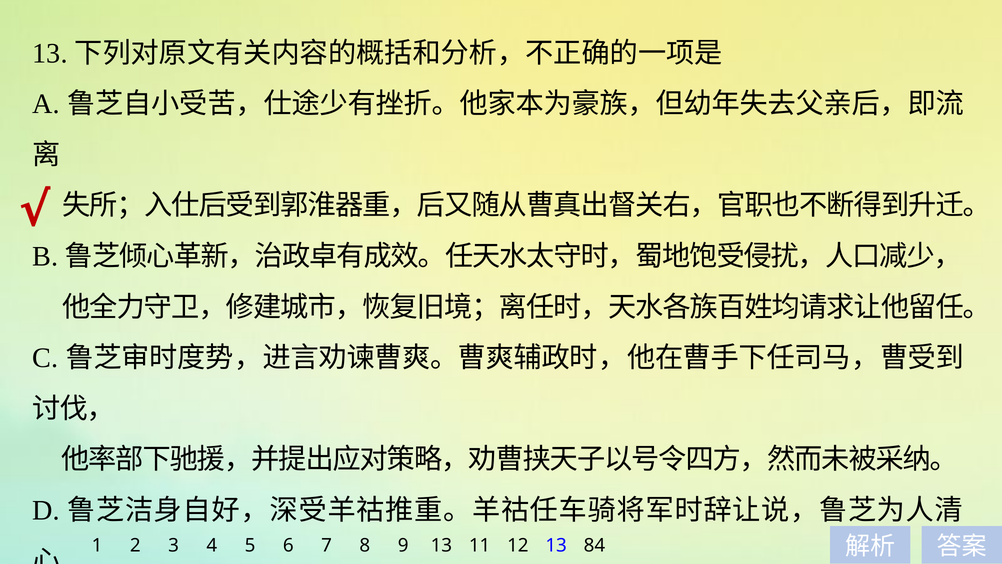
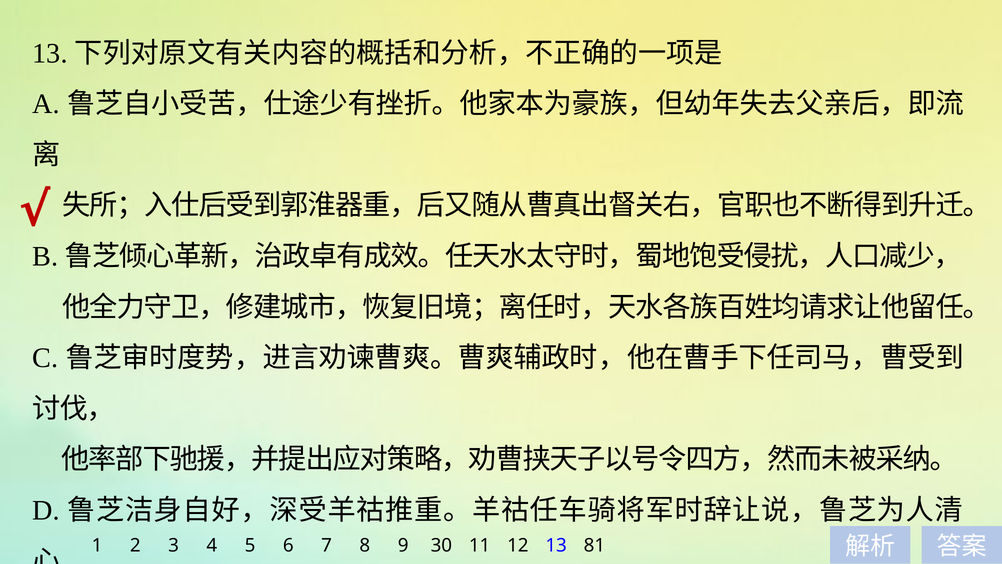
9 13: 13 -> 30
84: 84 -> 81
